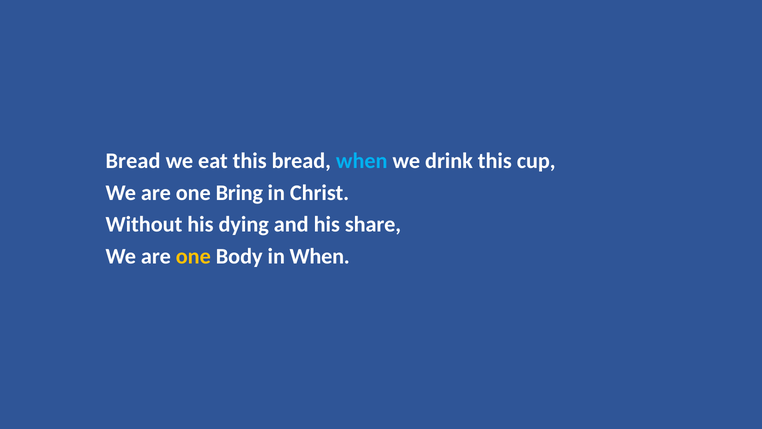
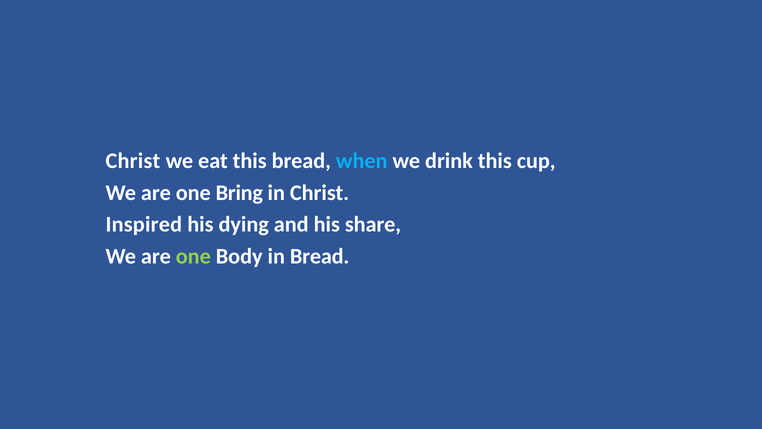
Bread at (133, 161): Bread -> Christ
Without: Without -> Inspired
one at (193, 256) colour: yellow -> light green
in When: When -> Bread
